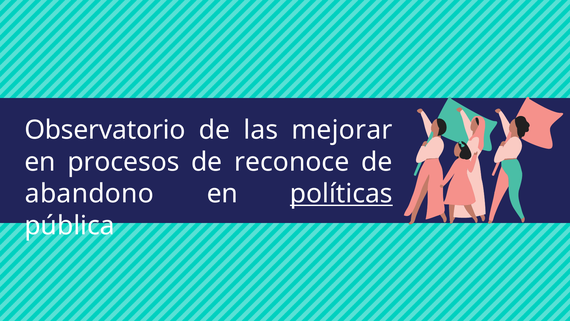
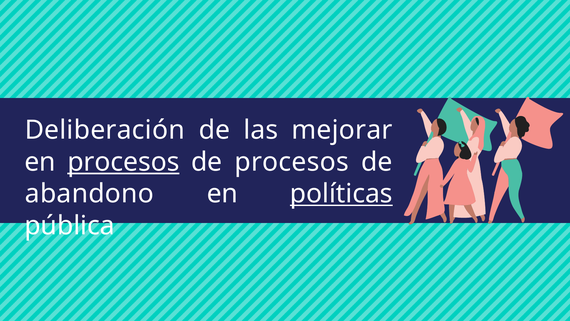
Observatorio: Observatorio -> Deliberación
procesos at (123, 162) underline: none -> present
de reconoce: reconoce -> procesos
